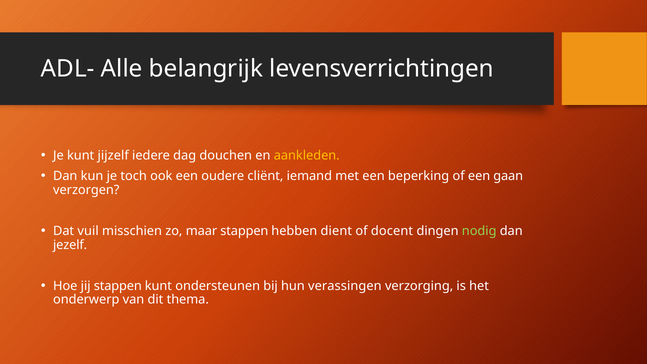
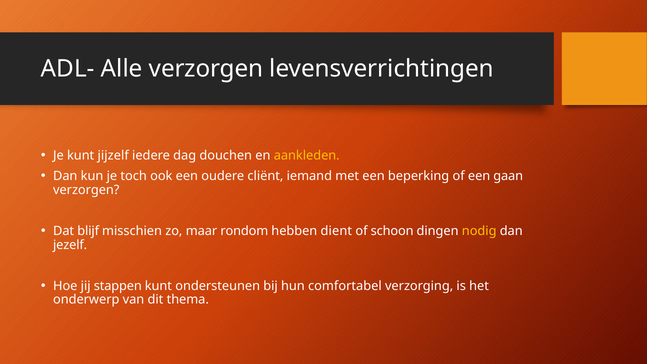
Alle belangrijk: belangrijk -> verzorgen
vuil: vuil -> blijf
maar stappen: stappen -> rondom
docent: docent -> schoon
nodig colour: light green -> yellow
verassingen: verassingen -> comfortabel
